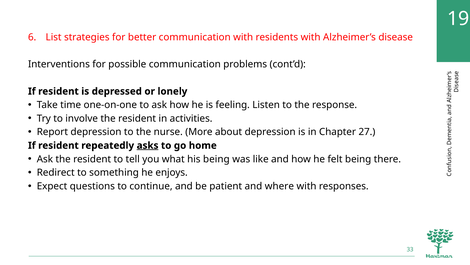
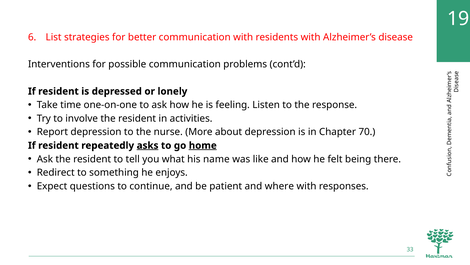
27: 27 -> 70
home underline: none -> present
his being: being -> name
